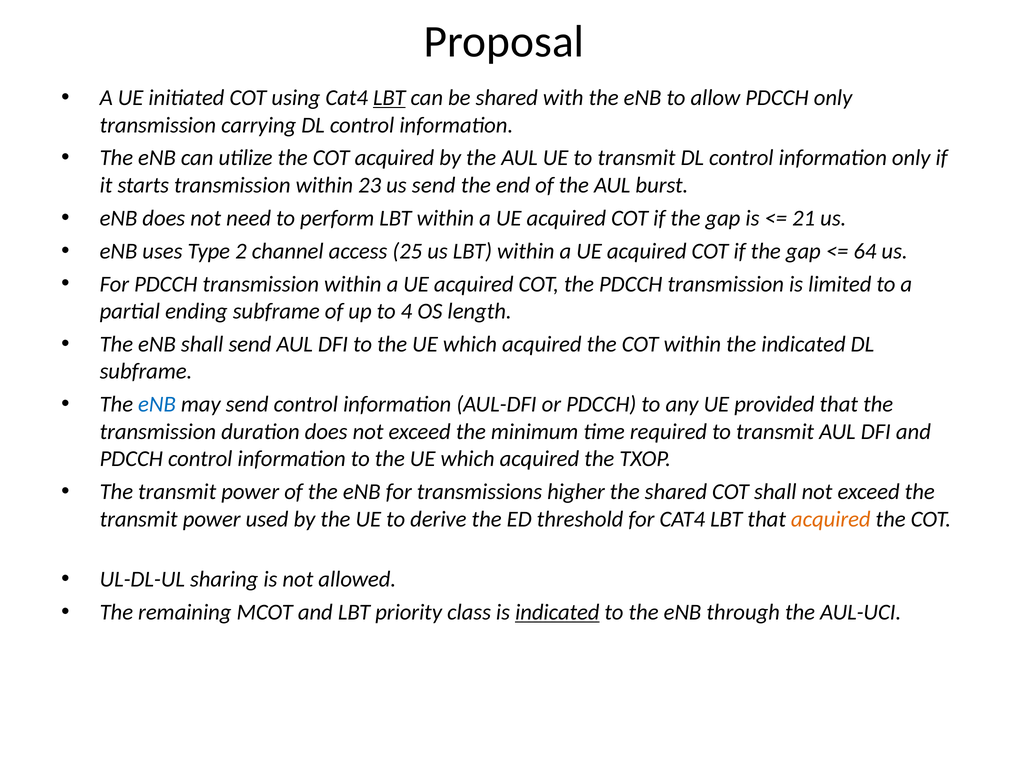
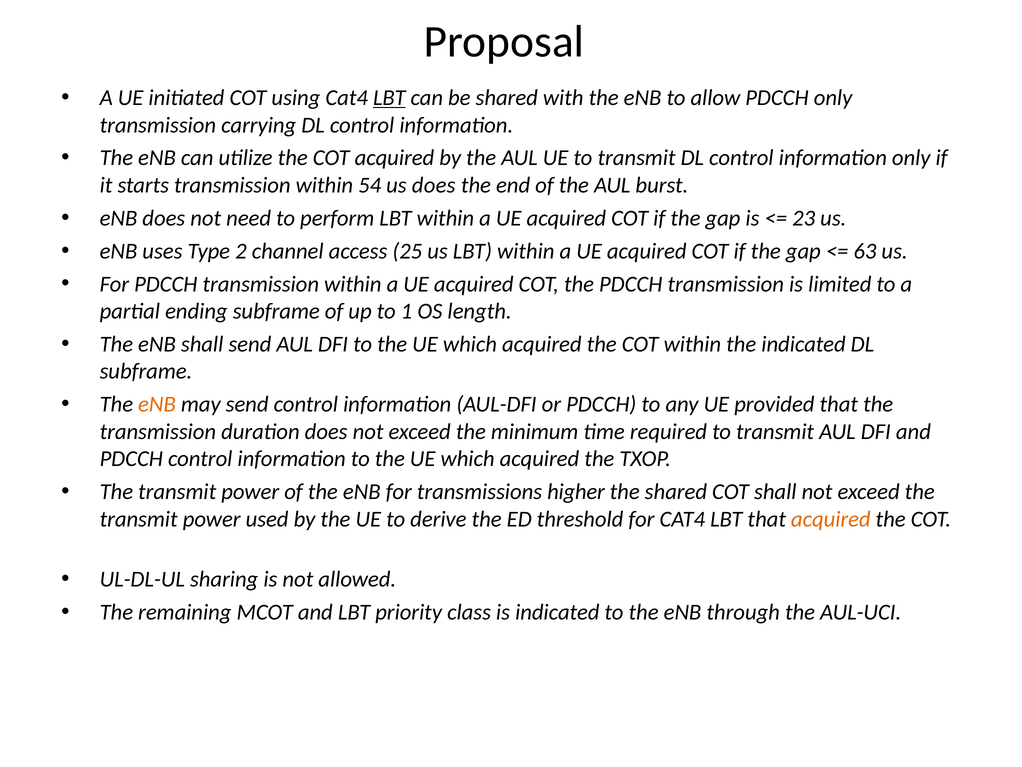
23: 23 -> 54
us send: send -> does
21: 21 -> 23
64: 64 -> 63
4: 4 -> 1
eNB at (157, 404) colour: blue -> orange
indicated at (557, 612) underline: present -> none
